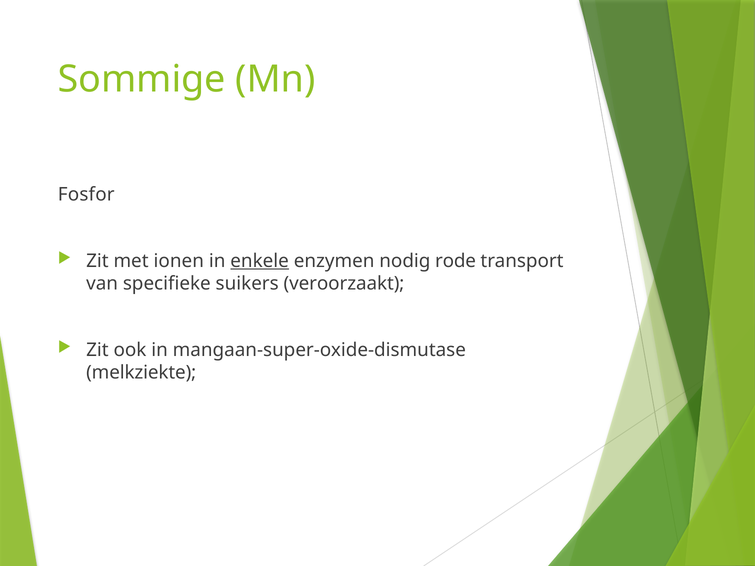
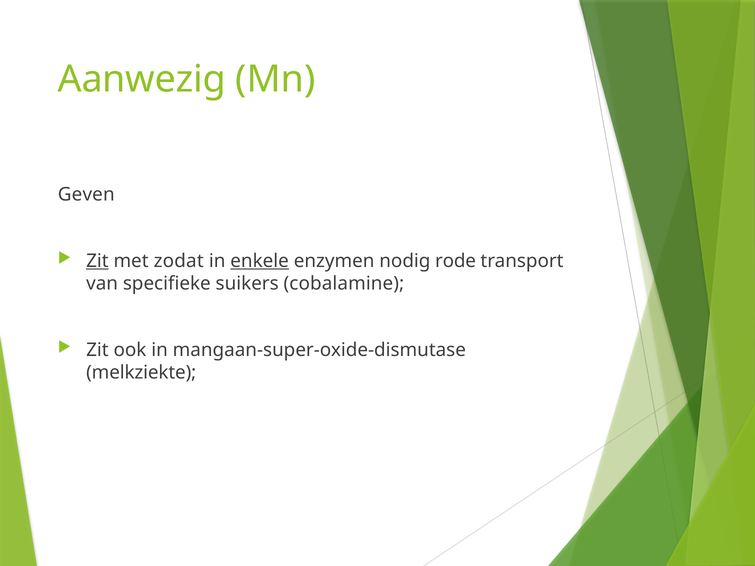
Sommige: Sommige -> Aanwezig
Fosfor: Fosfor -> Geven
Zit at (97, 261) underline: none -> present
ionen: ionen -> zodat
veroorzaakt: veroorzaakt -> cobalamine
